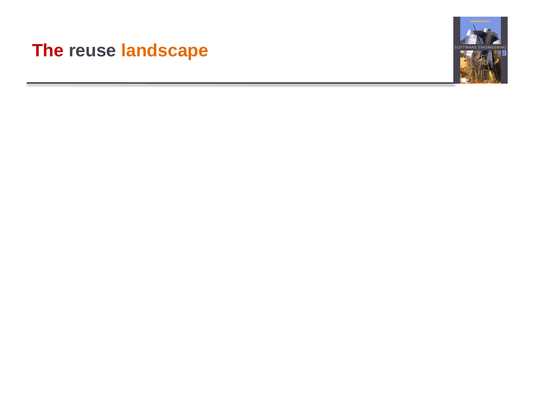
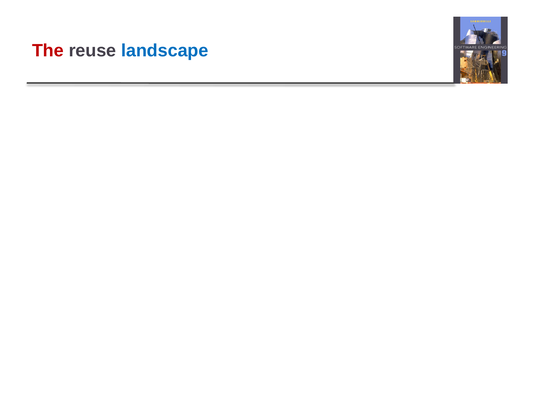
landscape at (165, 51) colour: orange -> blue
